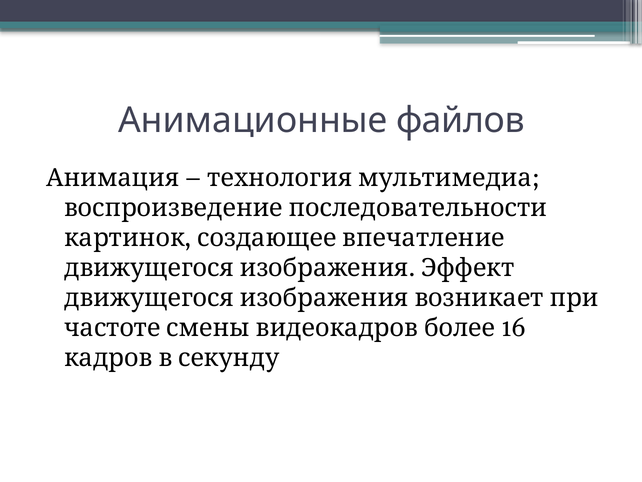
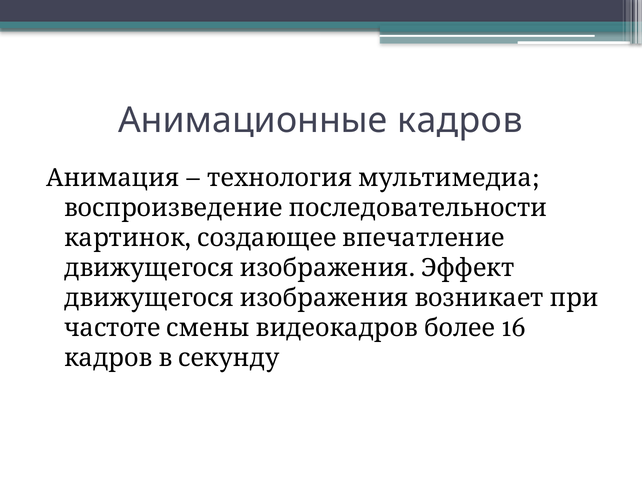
файлов: файлов -> кадров
